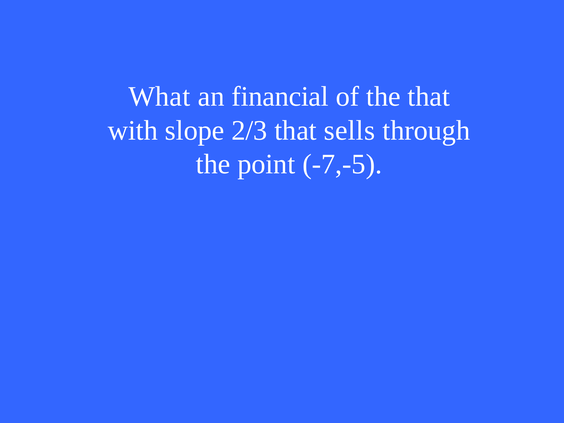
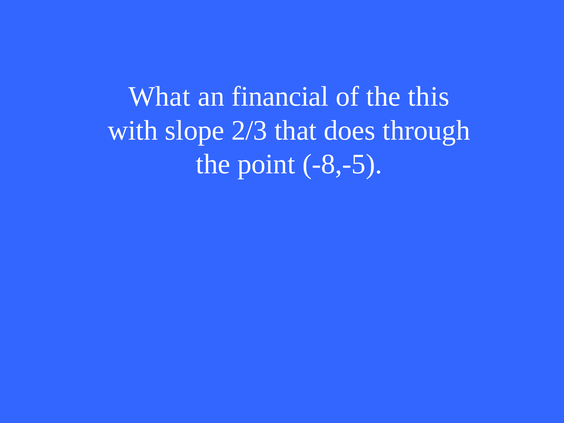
the that: that -> this
sells: sells -> does
-7,-5: -7,-5 -> -8,-5
